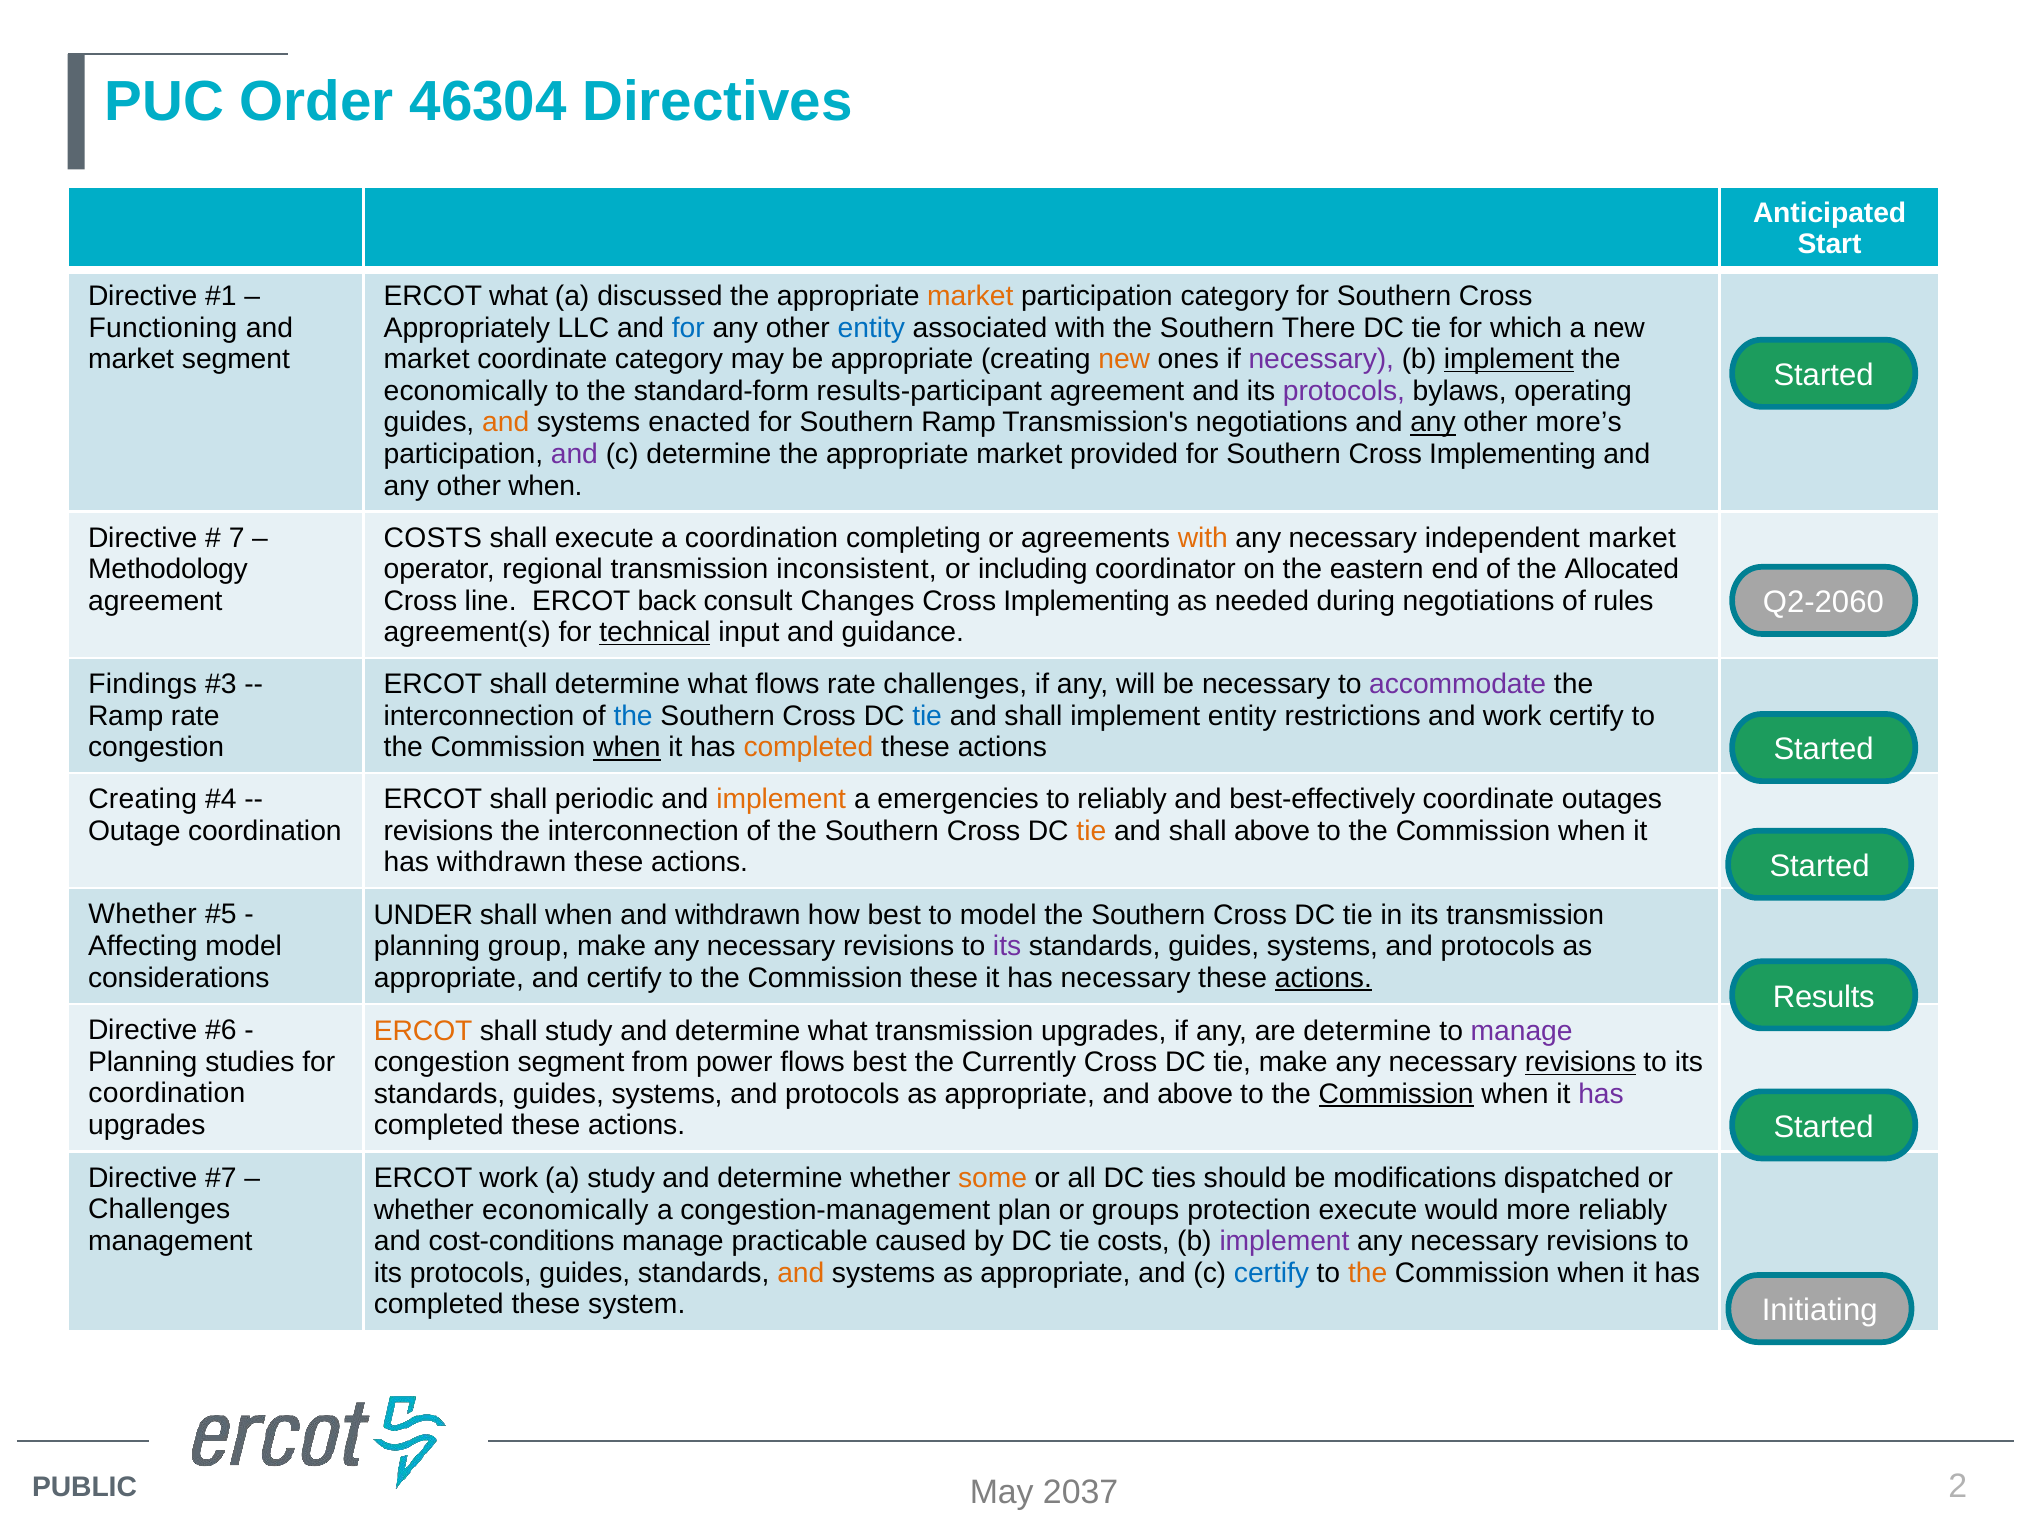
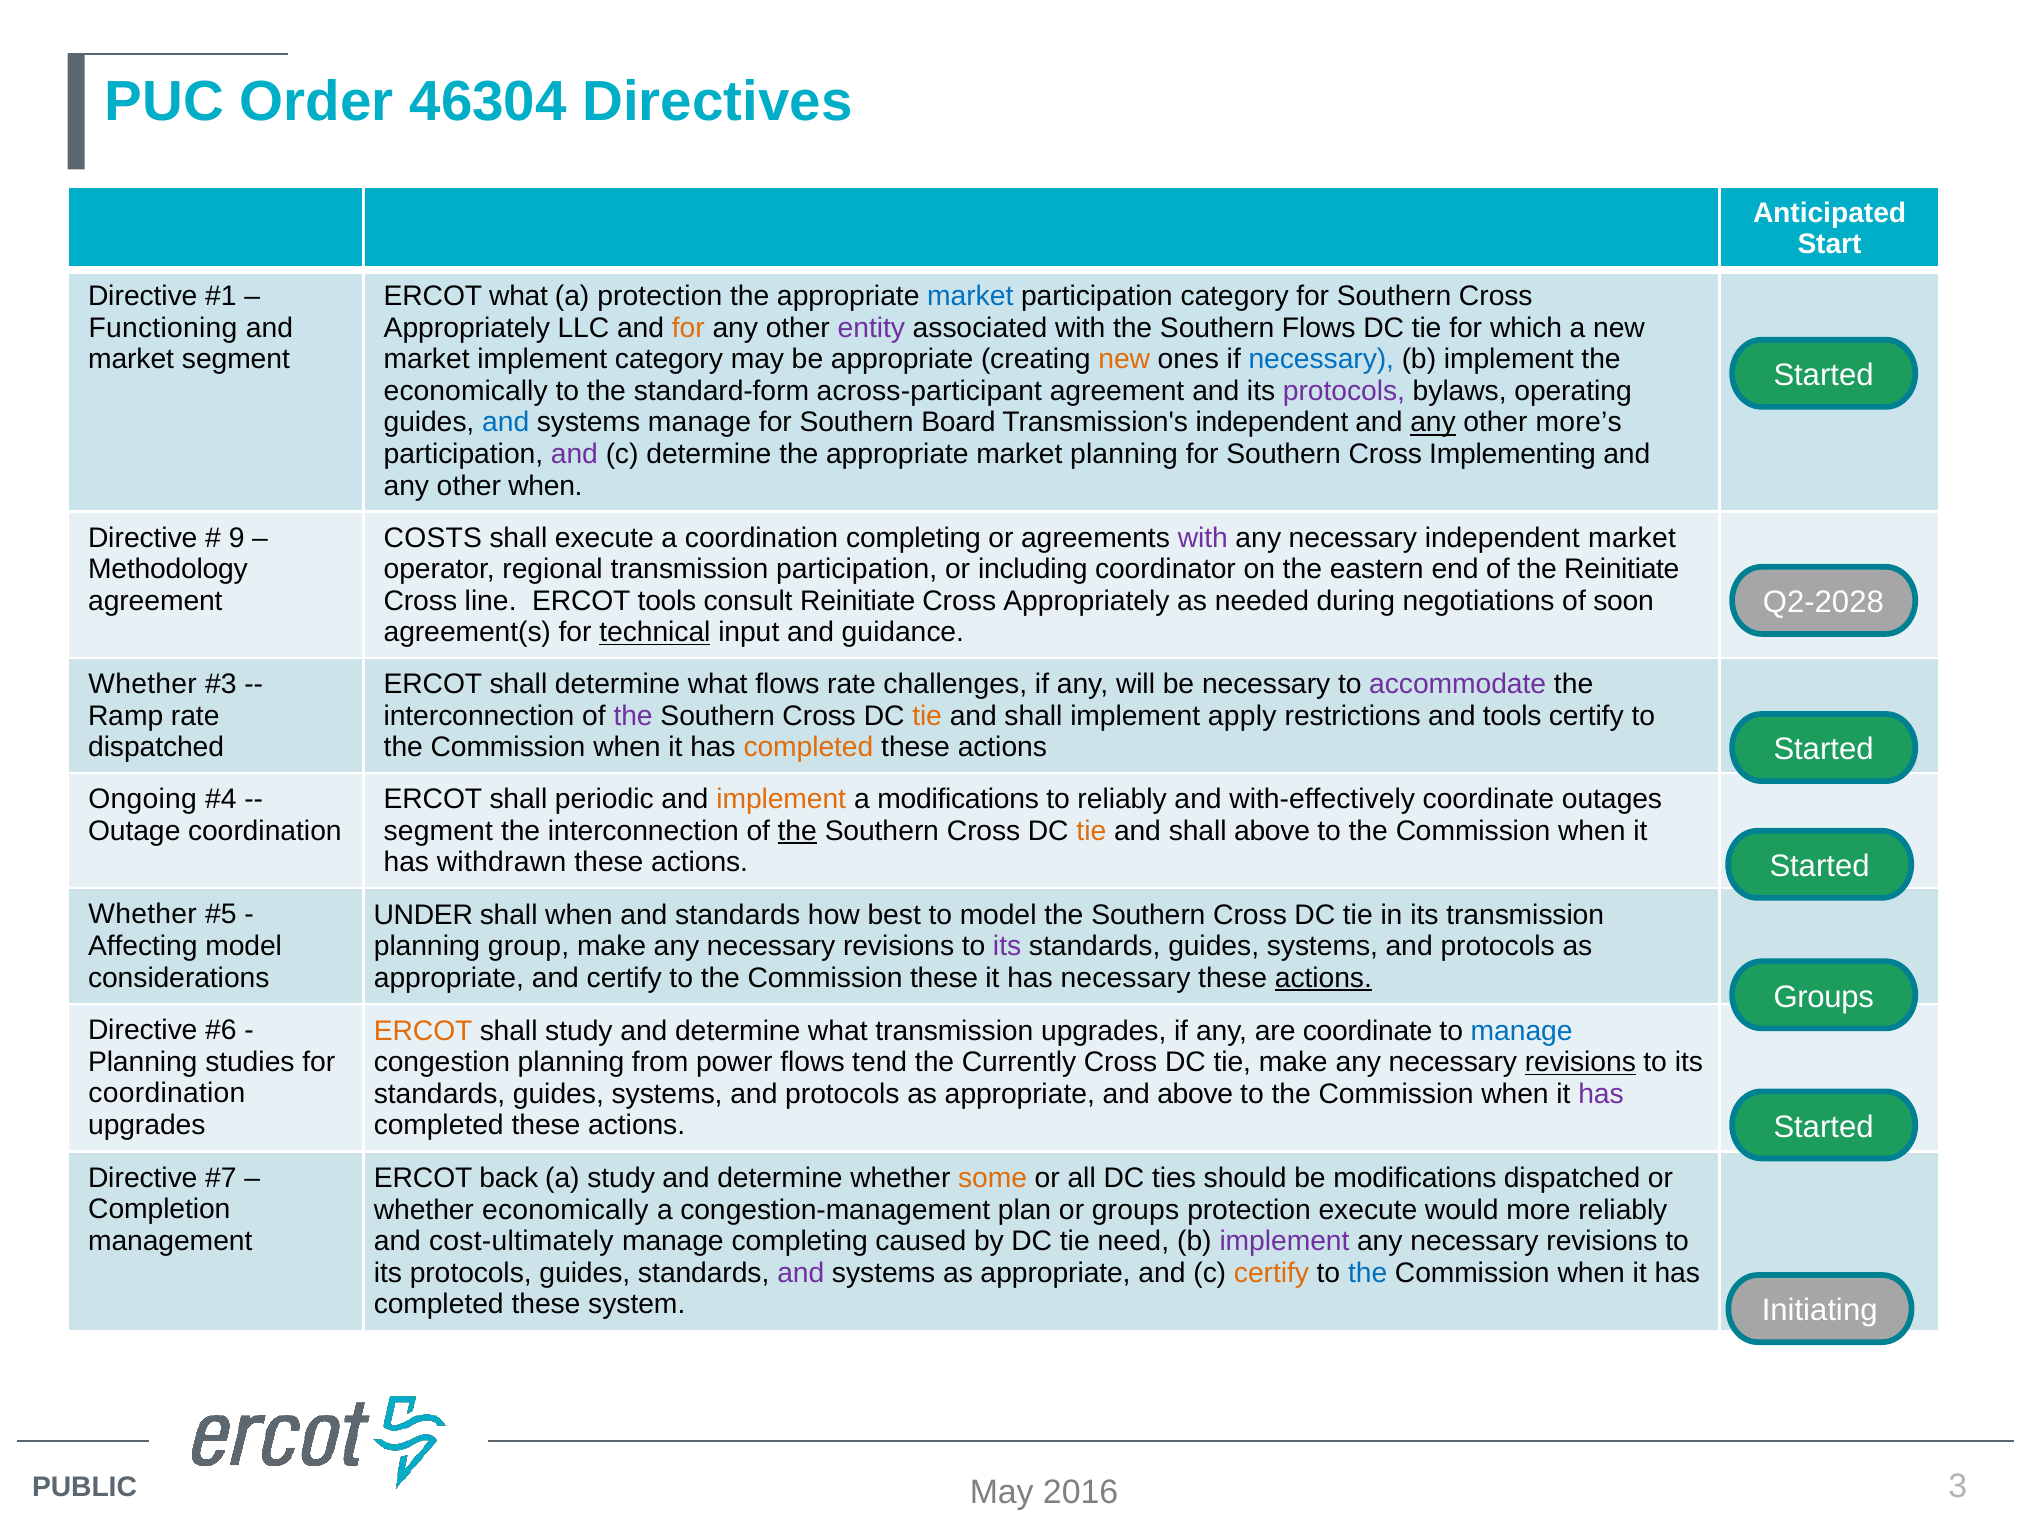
a discussed: discussed -> protection
market at (970, 296) colour: orange -> blue
for at (688, 328) colour: blue -> orange
entity at (871, 328) colour: blue -> purple
Southern There: There -> Flows
market coordinate: coordinate -> implement
necessary at (1321, 359) colour: purple -> blue
implement at (1509, 359) underline: present -> none
results-participant: results-participant -> across-participant
and at (506, 422) colour: orange -> blue
systems enacted: enacted -> manage
Southern Ramp: Ramp -> Board
Transmission's negotiations: negotiations -> independent
market provided: provided -> planning
7: 7 -> 9
with at (1203, 538) colour: orange -> purple
transmission inconsistent: inconsistent -> participation
the Allocated: Allocated -> Reinitiate
ERCOT back: back -> tools
consult Changes: Changes -> Reinitiate
Implementing at (1087, 601): Implementing -> Appropriately
rules: rules -> soon
Q2-2060: Q2-2060 -> Q2-2028
Findings at (143, 684): Findings -> Whether
the at (633, 716) colour: blue -> purple
tie at (927, 716) colour: blue -> orange
implement entity: entity -> apply
and work: work -> tools
congestion at (156, 747): congestion -> dispatched
when at (627, 747) underline: present -> none
Creating at (143, 799): Creating -> Ongoing
a emergencies: emergencies -> modifications
best-effectively: best-effectively -> with-effectively
revisions at (439, 831): revisions -> segment
the at (797, 831) underline: none -> present
and withdrawn: withdrawn -> standards
Results at (1824, 997): Results -> Groups
are determine: determine -> coordinate
manage at (1522, 1031) colour: purple -> blue
congestion segment: segment -> planning
flows best: best -> tend
Commission at (1396, 1094) underline: present -> none
ERCOT work: work -> back
Challenges at (159, 1209): Challenges -> Completion
cost-conditions: cost-conditions -> cost-ultimately
manage practicable: practicable -> completing
tie costs: costs -> need
and at (801, 1273) colour: orange -> purple
certify at (1271, 1273) colour: blue -> orange
the at (1368, 1273) colour: orange -> blue
2: 2 -> 3
2037: 2037 -> 2016
